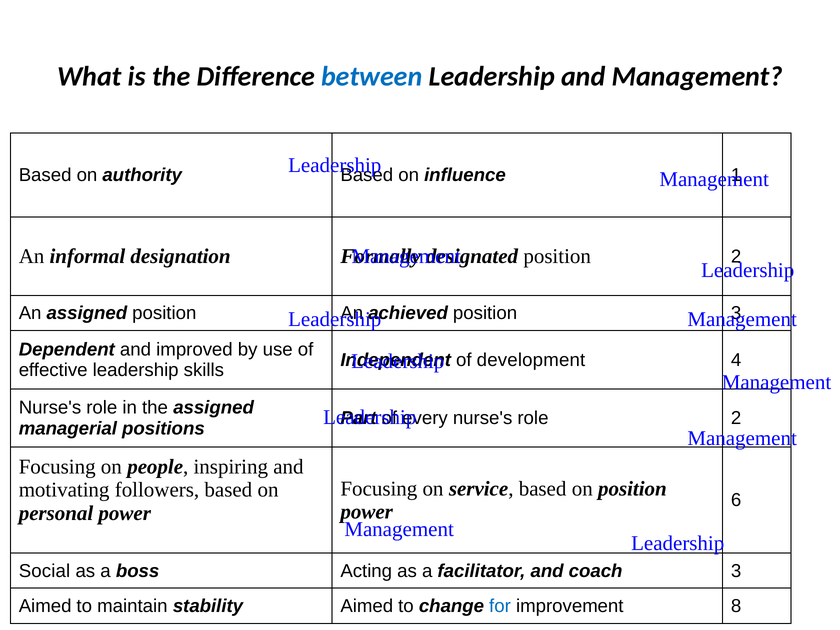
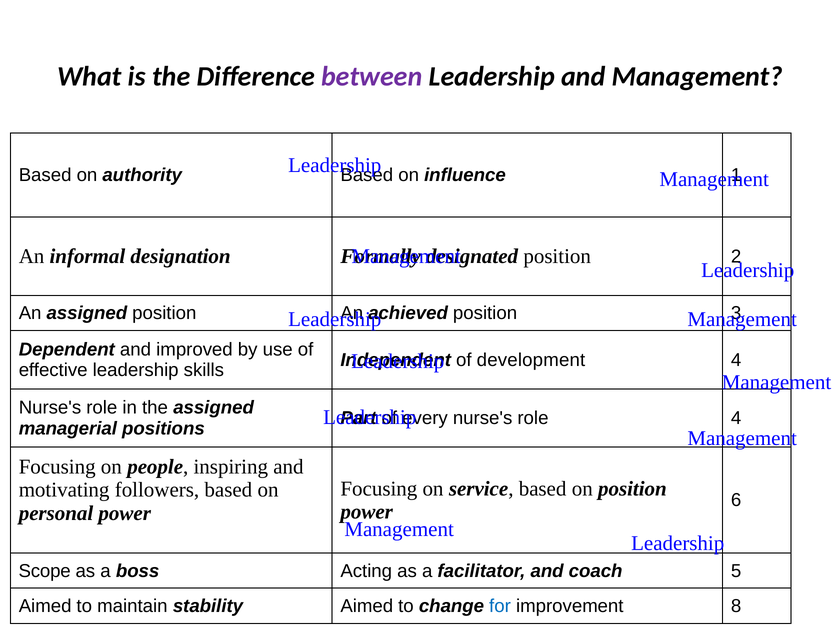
between colour: blue -> purple
role 2: 2 -> 4
Social: Social -> Scope
coach 3: 3 -> 5
